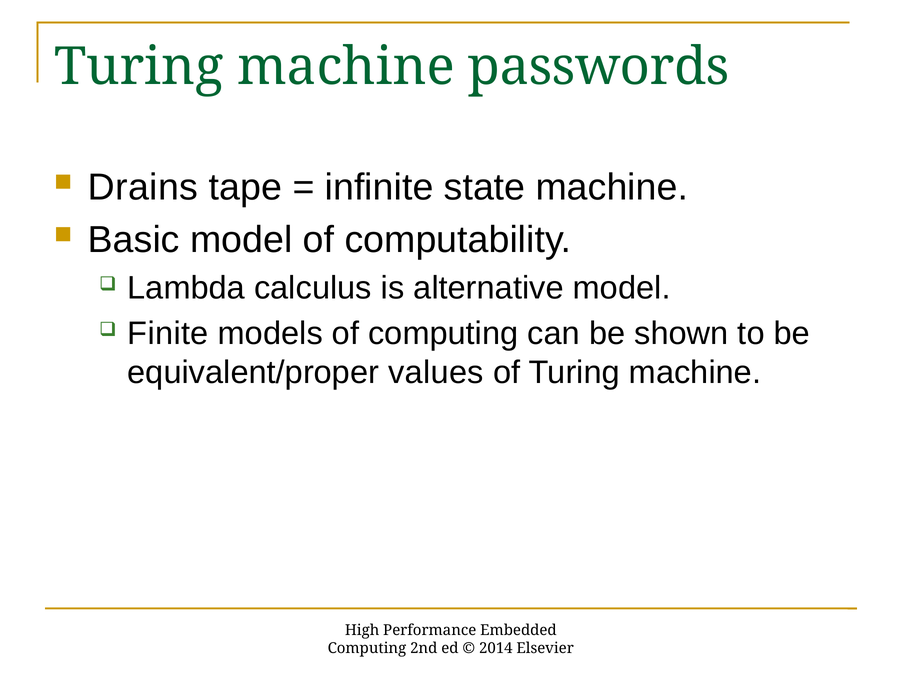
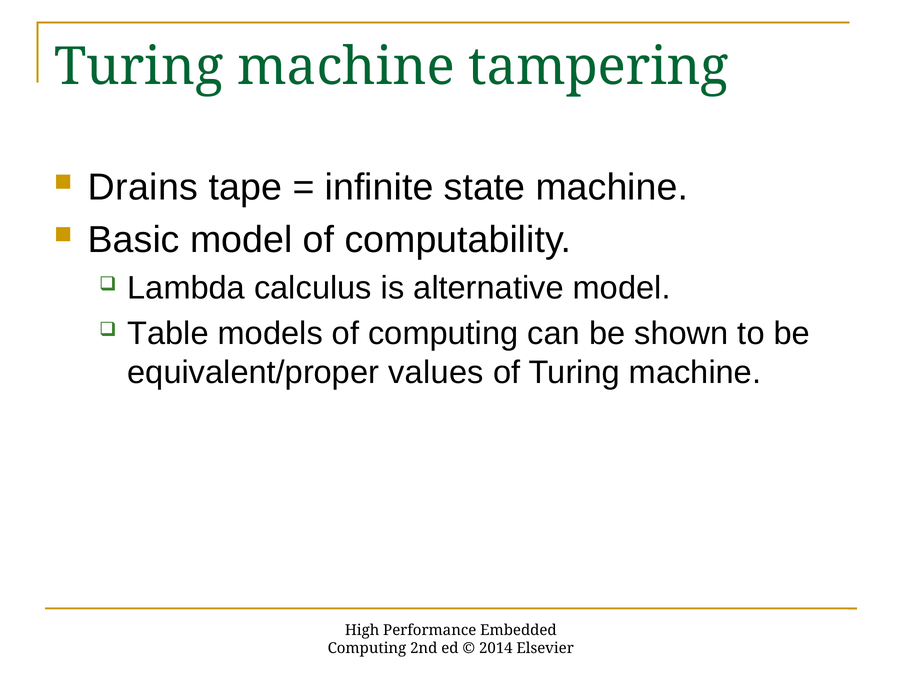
passwords: passwords -> tampering
Finite: Finite -> Table
